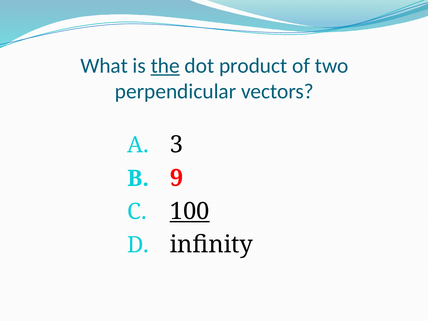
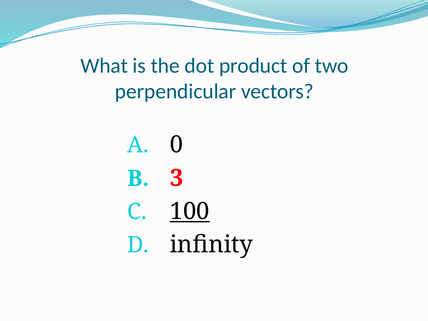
the underline: present -> none
3: 3 -> 0
9: 9 -> 3
